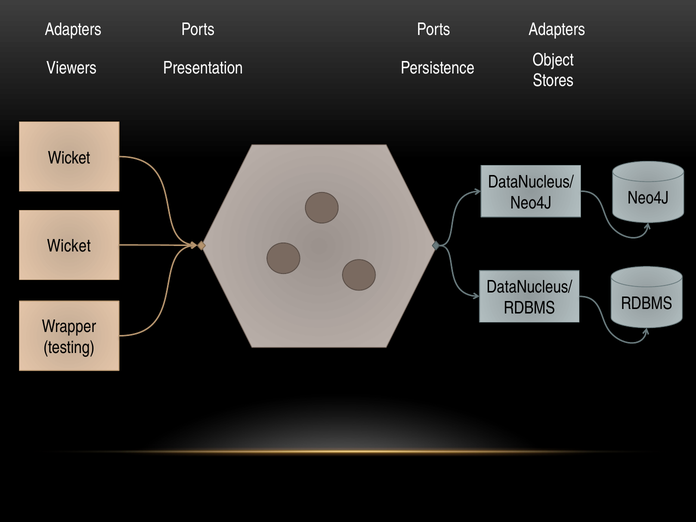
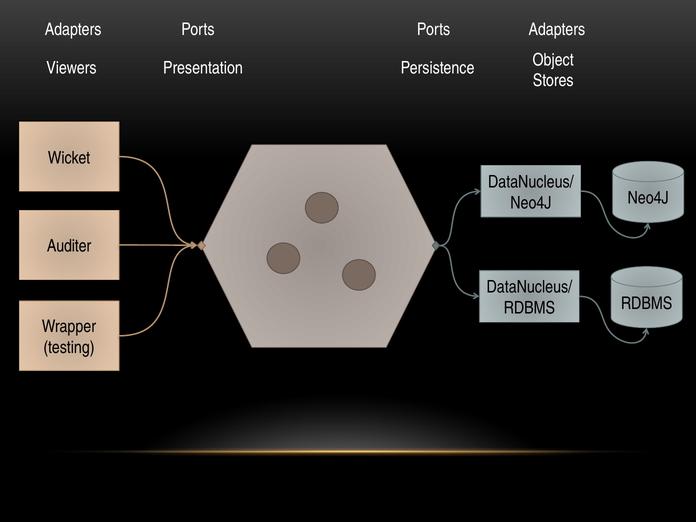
Wicket at (69, 246): Wicket -> Auditer
